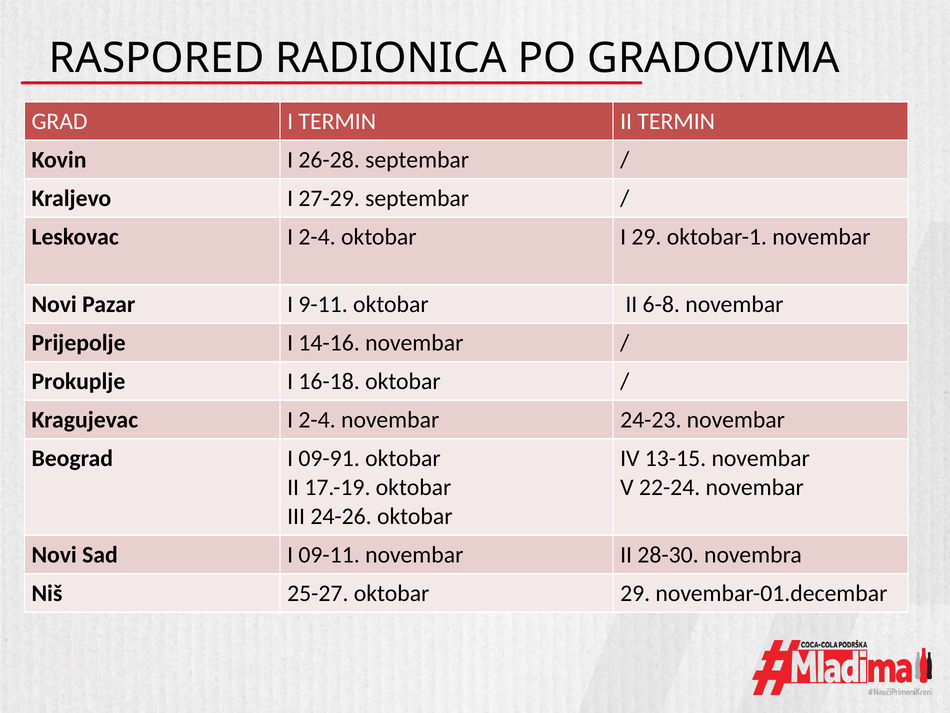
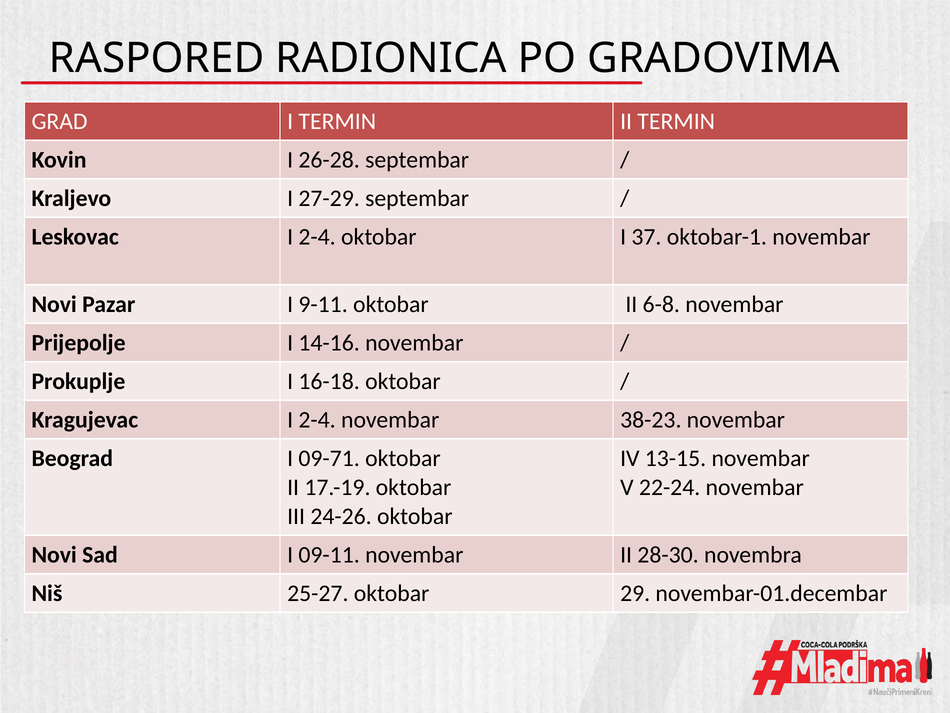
I 29: 29 -> 37
24-23: 24-23 -> 38-23
09-91: 09-91 -> 09-71
